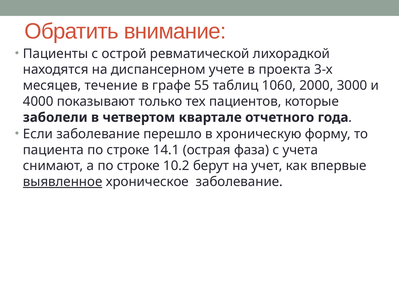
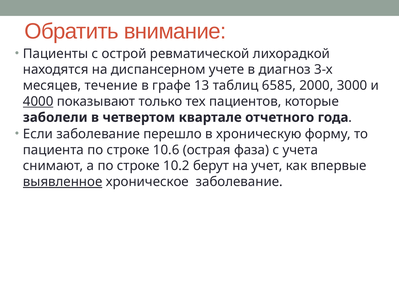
проекта: проекта -> диагноз
55: 55 -> 13
1060: 1060 -> 6585
4000 underline: none -> present
14.1: 14.1 -> 10.6
